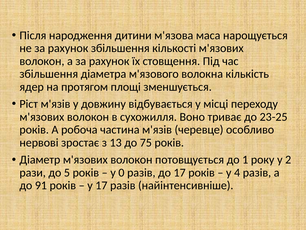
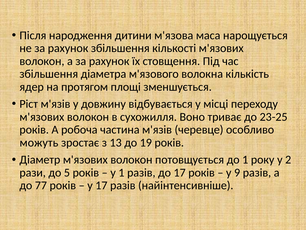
нервові: нервові -> можуть
75: 75 -> 19
у 0: 0 -> 1
4: 4 -> 9
91: 91 -> 77
